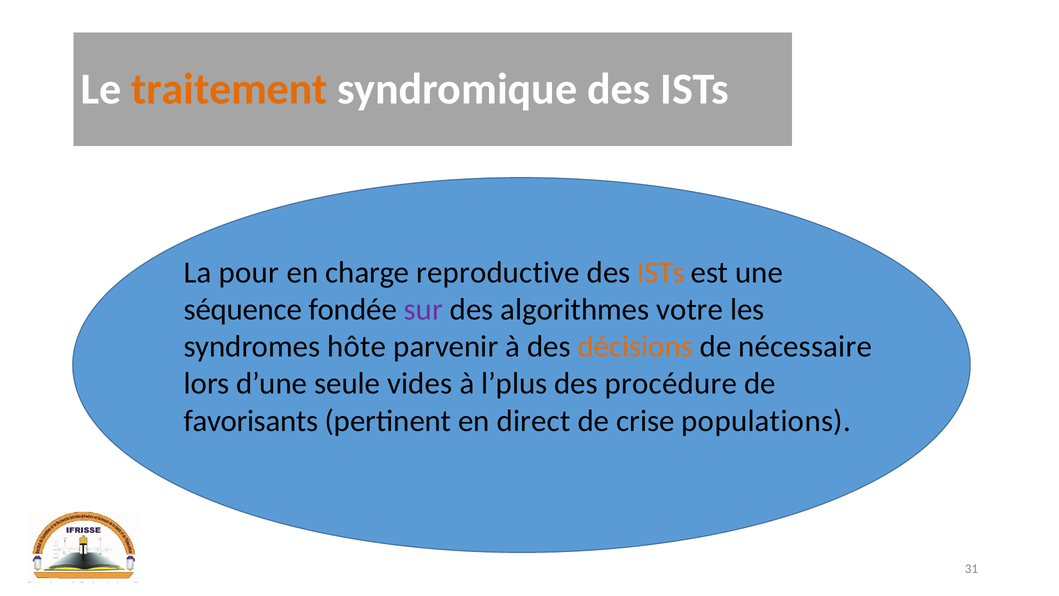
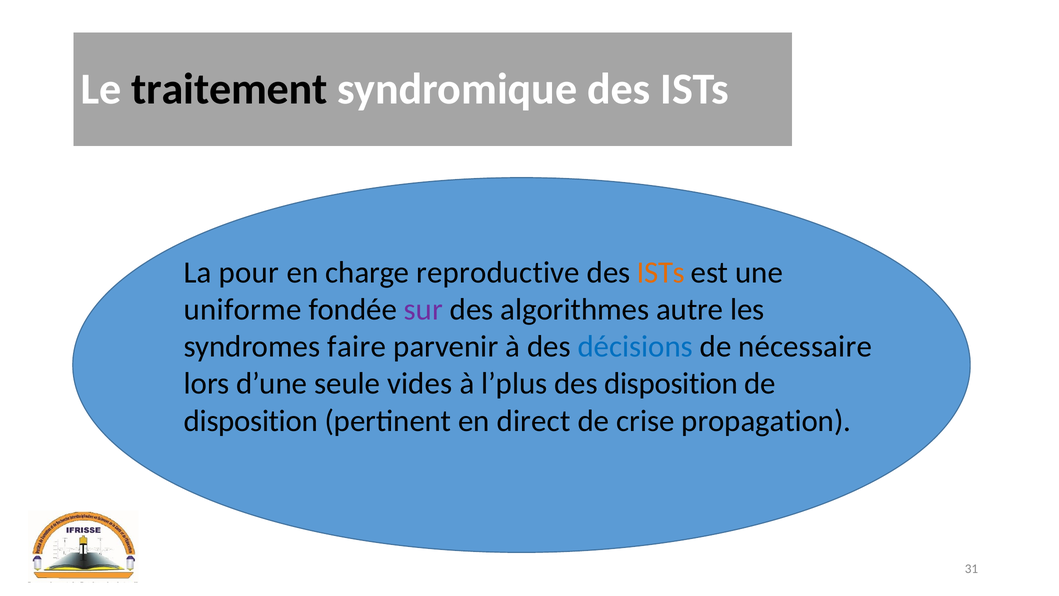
traitement colour: orange -> black
séquence: séquence -> uniforme
votre: votre -> autre
hôte: hôte -> faire
décisions colour: orange -> blue
des procédure: procédure -> disposition
favorisants at (251, 421): favorisants -> disposition
populations: populations -> propagation
